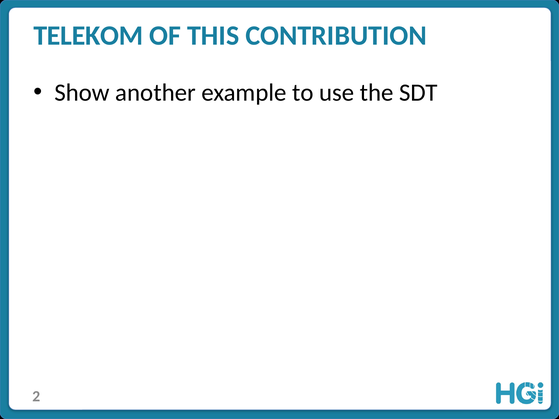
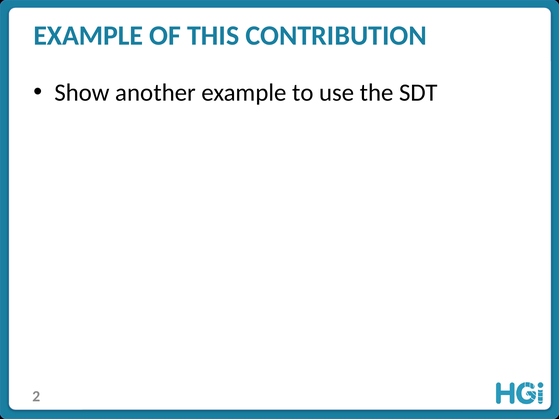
TELEKOM at (88, 36): TELEKOM -> EXAMPLE
